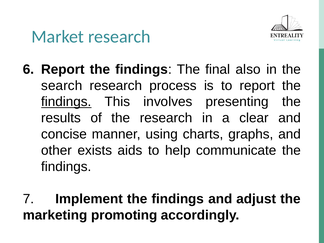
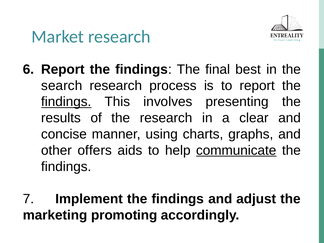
also: also -> best
exists: exists -> offers
communicate underline: none -> present
